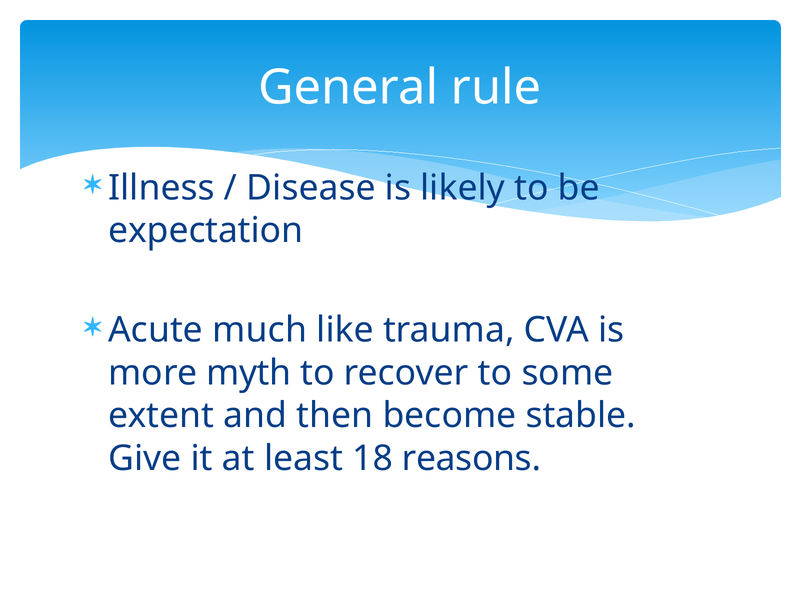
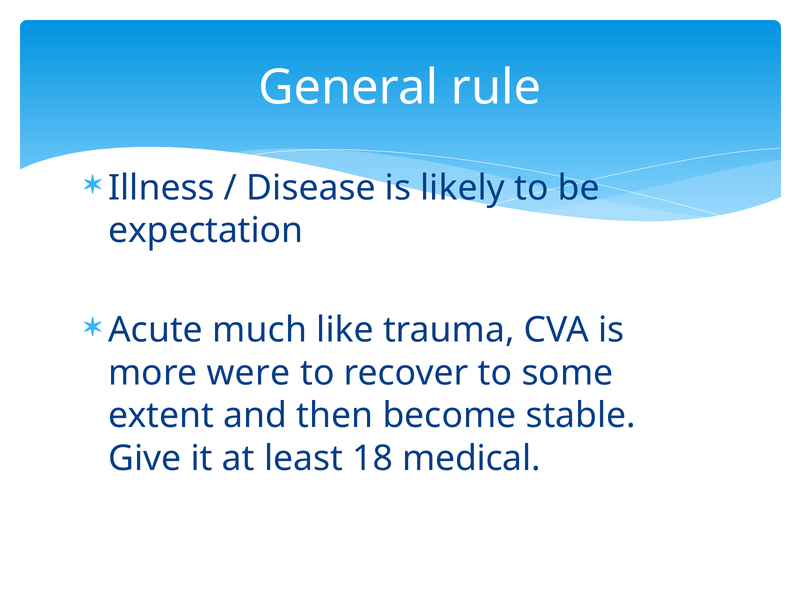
myth: myth -> were
reasons: reasons -> medical
